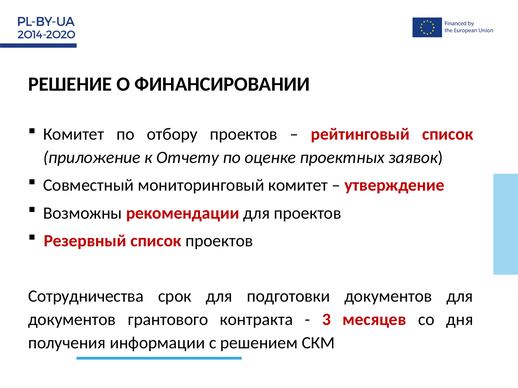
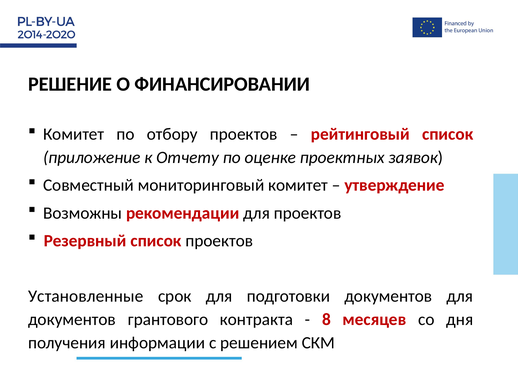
Сотрудничества: Сотрудничества -> Установленные
3: 3 -> 8
